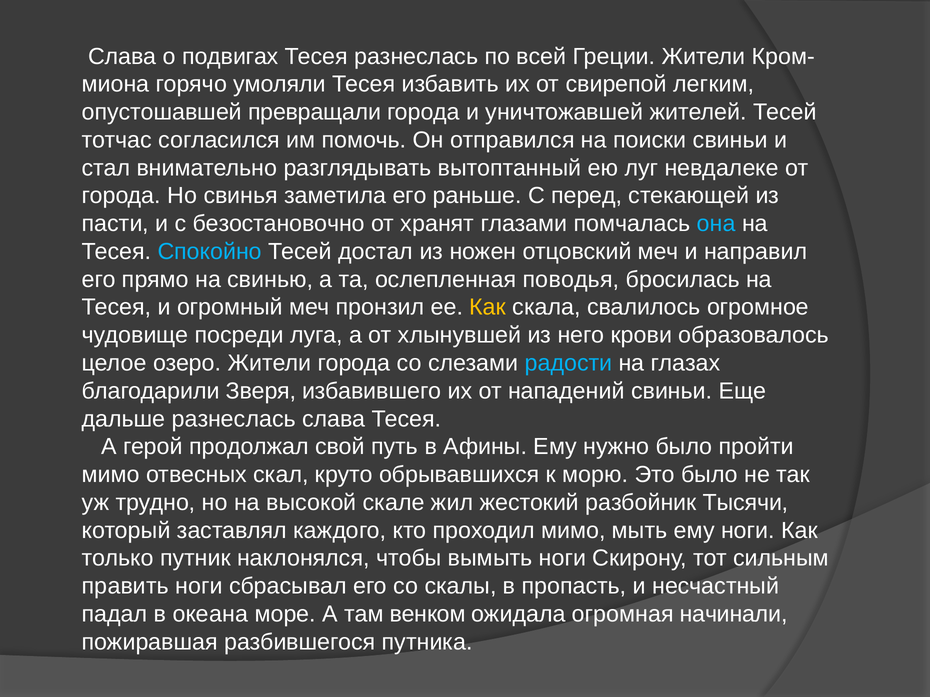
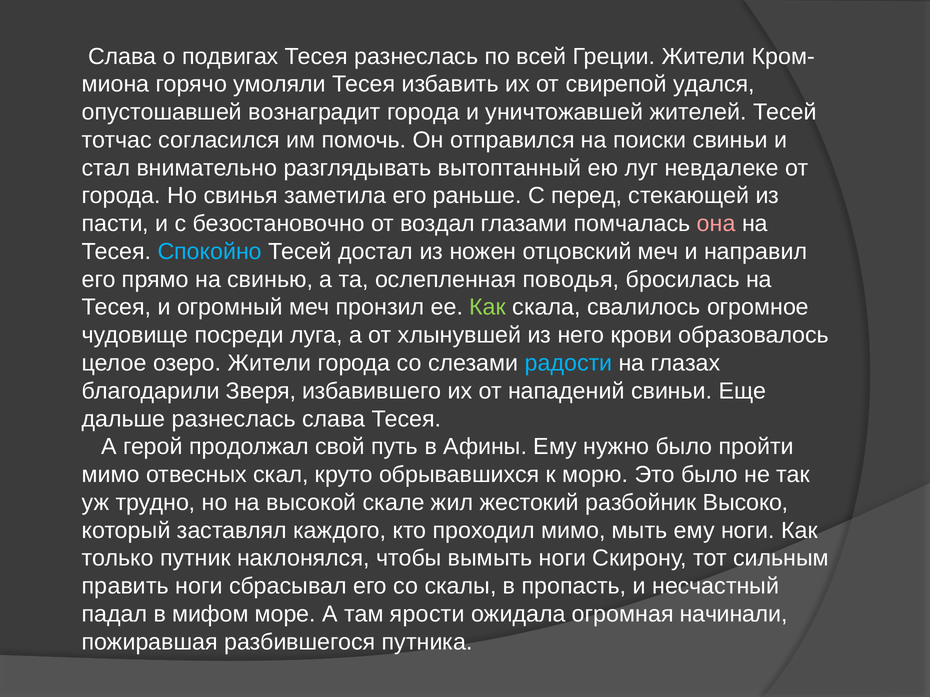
легким: легким -> удался
превращали: превращали -> вознаградит
хранят: хранят -> воздал
она colour: light blue -> pink
Как at (488, 308) colour: yellow -> light green
Тысячи: Тысячи -> Высоко
океана: океана -> мифом
венком: венком -> ярости
